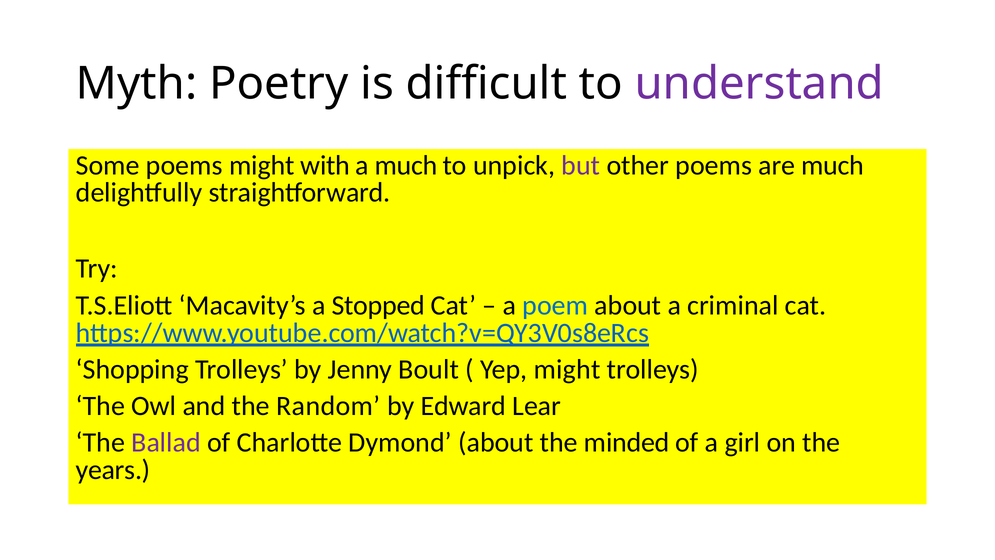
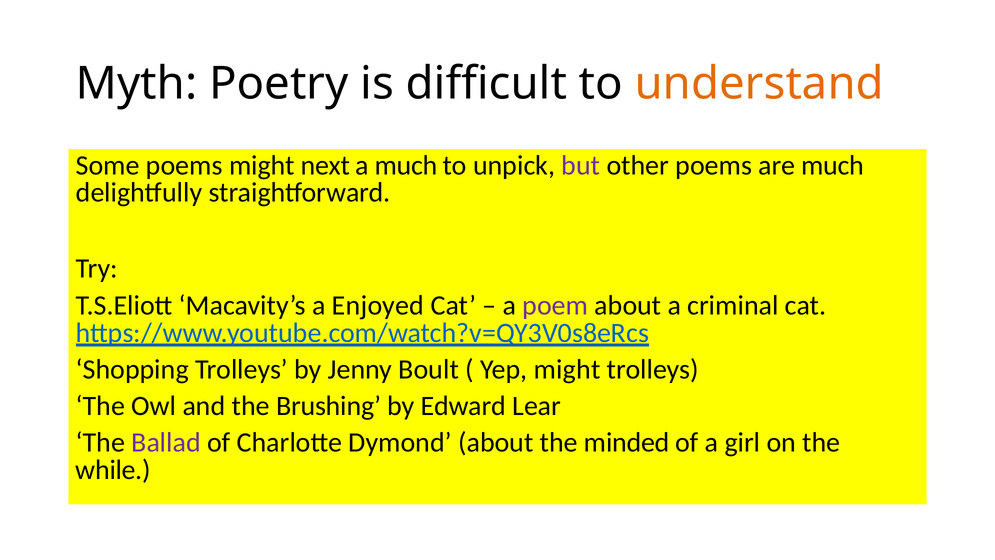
understand colour: purple -> orange
with: with -> next
Stopped: Stopped -> Enjoyed
poem colour: blue -> purple
Random: Random -> Brushing
years: years -> while
